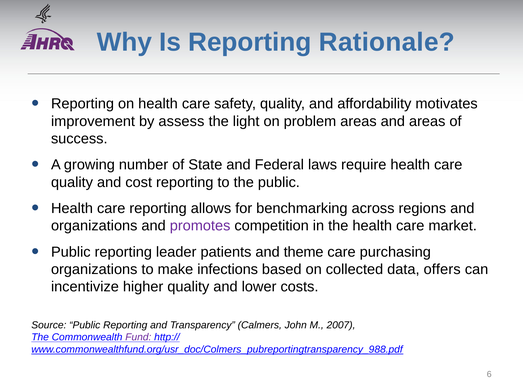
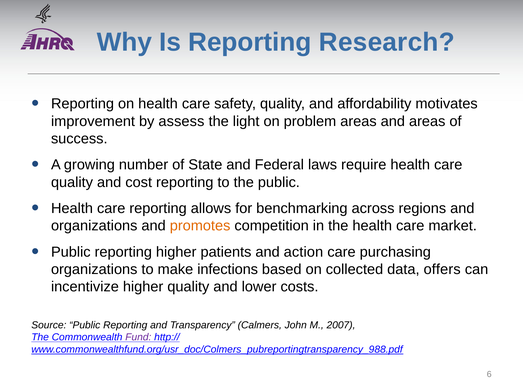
Rationale: Rationale -> Research
promotes colour: purple -> orange
reporting leader: leader -> higher
theme: theme -> action
